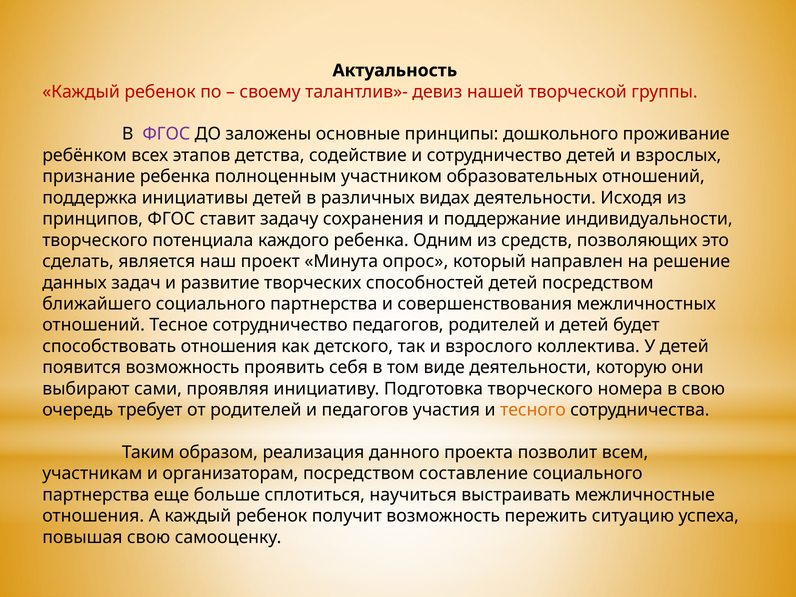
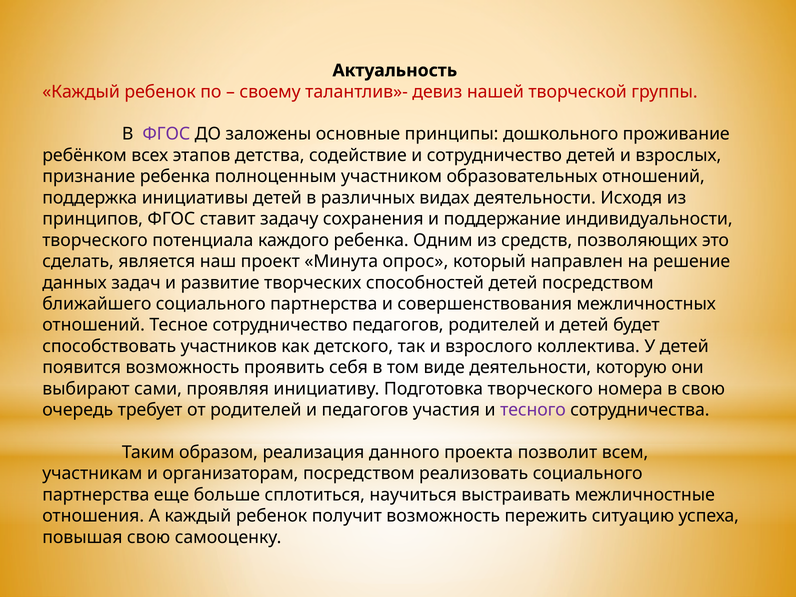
способствовать отношения: отношения -> участников
тесного colour: orange -> purple
составление: составление -> реализовать
